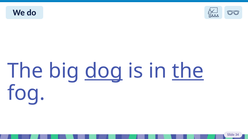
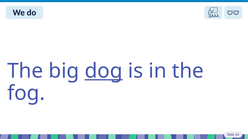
the at (188, 71) underline: present -> none
